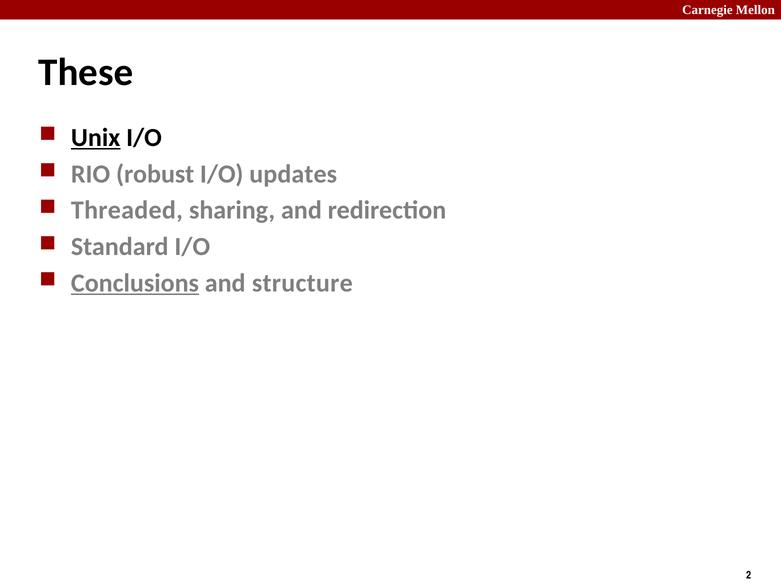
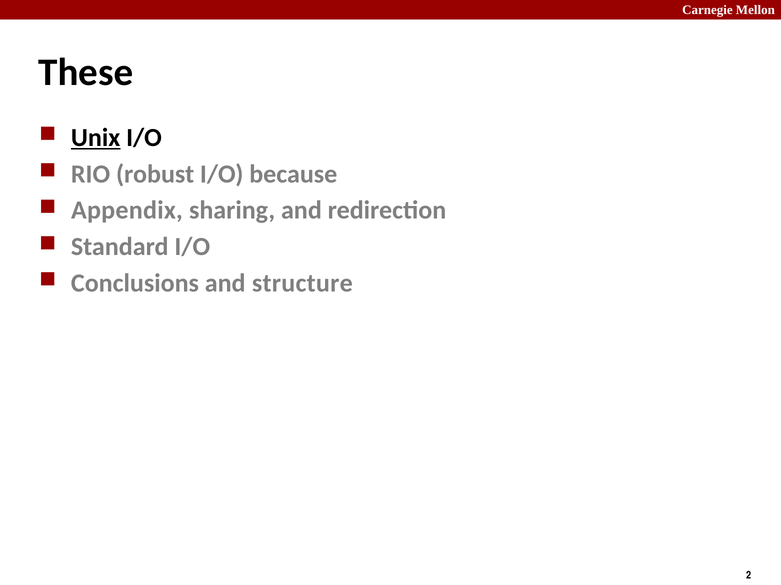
updates: updates -> because
Threaded: Threaded -> Appendix
Conclusions underline: present -> none
